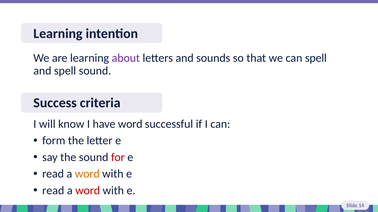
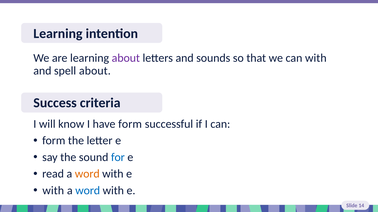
can spell: spell -> with
spell sound: sound -> about
have word: word -> form
for colour: red -> blue
read at (53, 191): read -> with
word at (88, 191) colour: red -> blue
